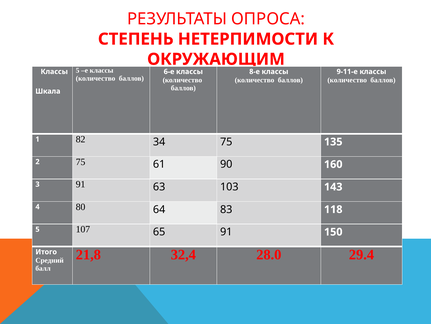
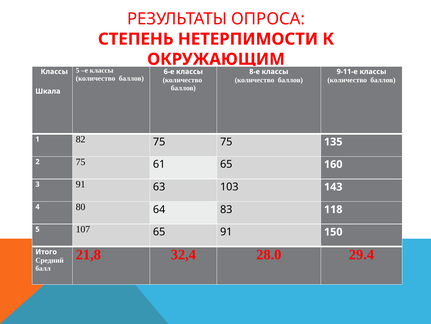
82 34: 34 -> 75
61 90: 90 -> 65
